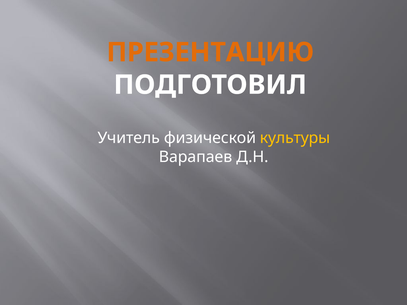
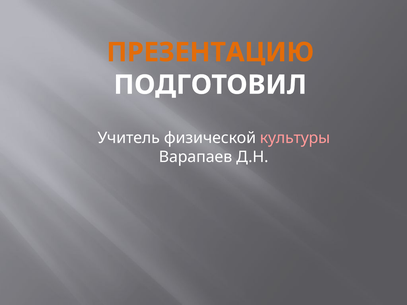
культуры colour: yellow -> pink
